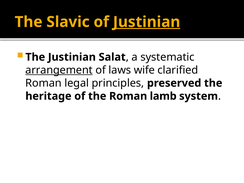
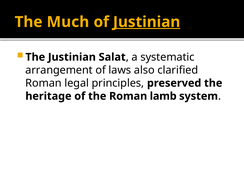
Slavic: Slavic -> Much
arrangement underline: present -> none
wife: wife -> also
